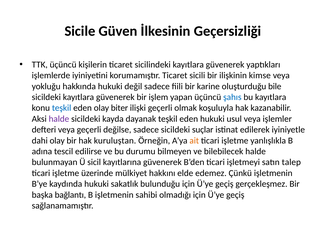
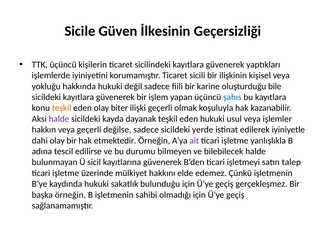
kimse: kimse -> kişisel
teşkil at (62, 108) colour: blue -> orange
defteri: defteri -> hakkın
suçlar: suçlar -> yerde
kuruluştan: kuruluştan -> etmektedir
ait colour: orange -> purple
başka bağlantı: bağlantı -> örneğin
